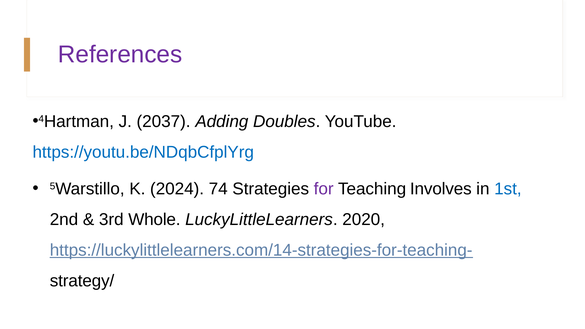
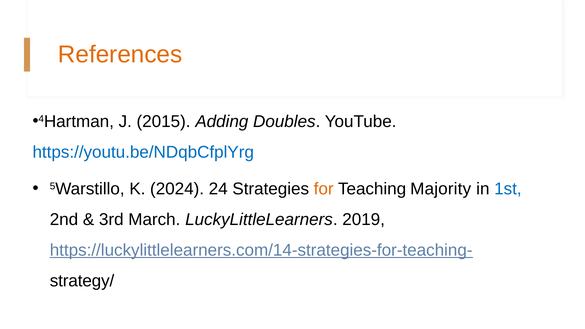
References colour: purple -> orange
2037: 2037 -> 2015
74: 74 -> 24
for colour: purple -> orange
Involves: Involves -> Majority
Whole: Whole -> March
2020: 2020 -> 2019
